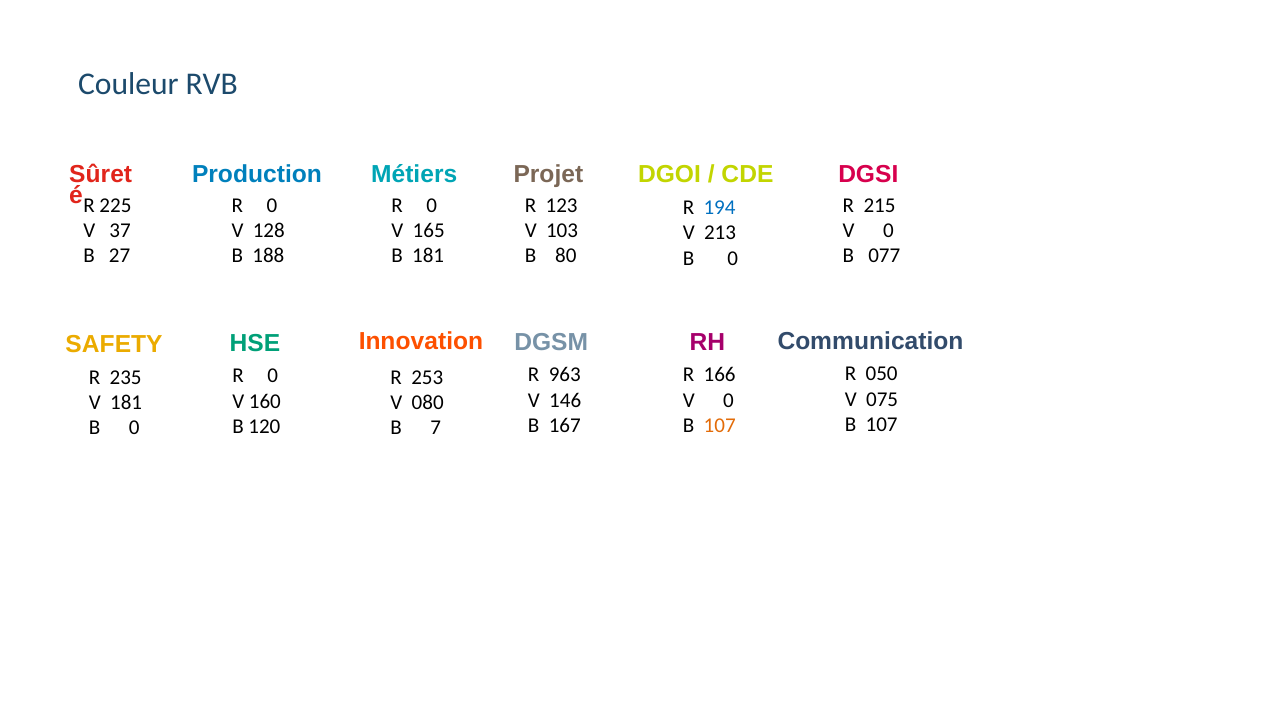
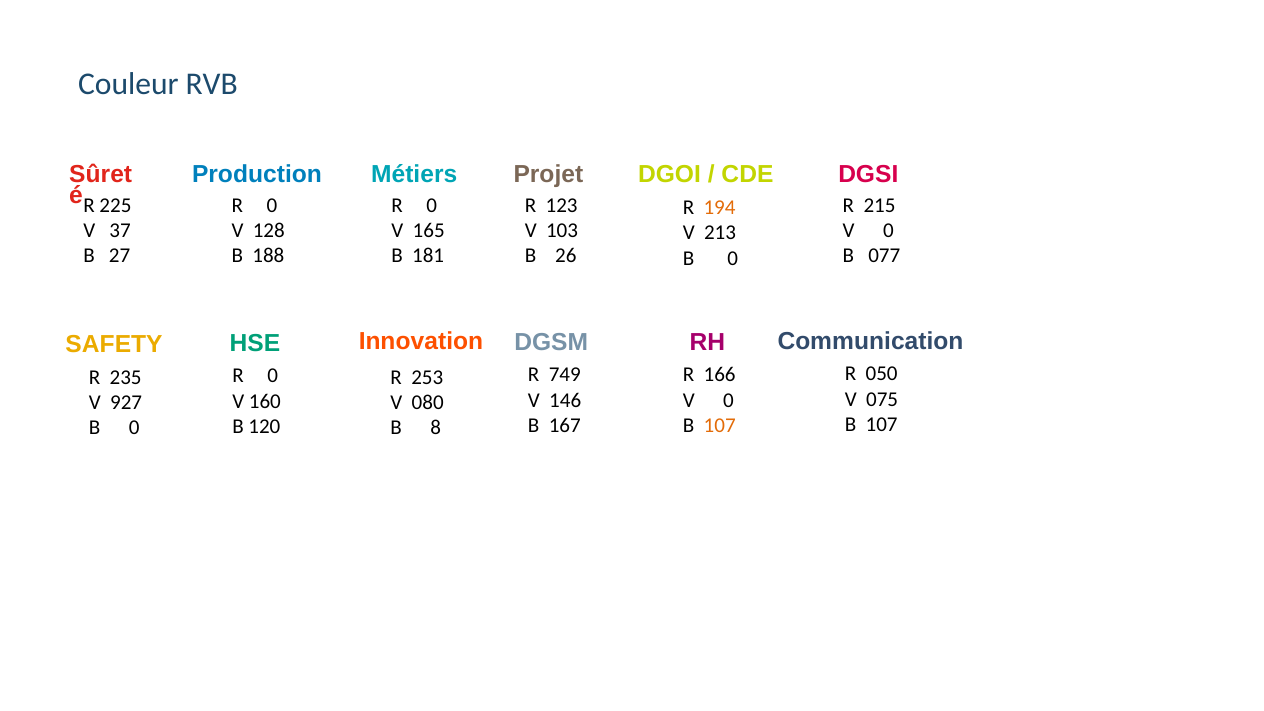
194 colour: blue -> orange
80: 80 -> 26
963: 963 -> 749
V 181: 181 -> 927
7: 7 -> 8
